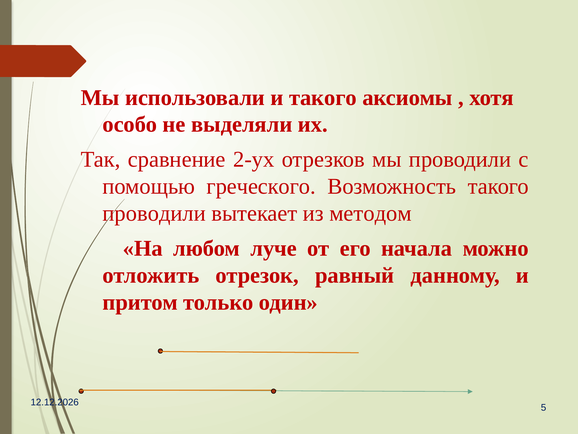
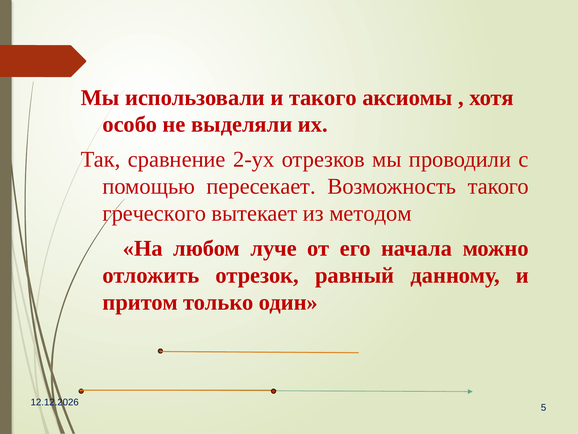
греческого: греческого -> пересекает
проводили at (154, 213): проводили -> греческого
